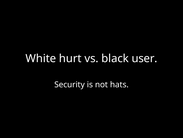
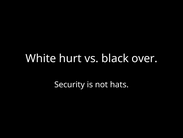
user: user -> over
